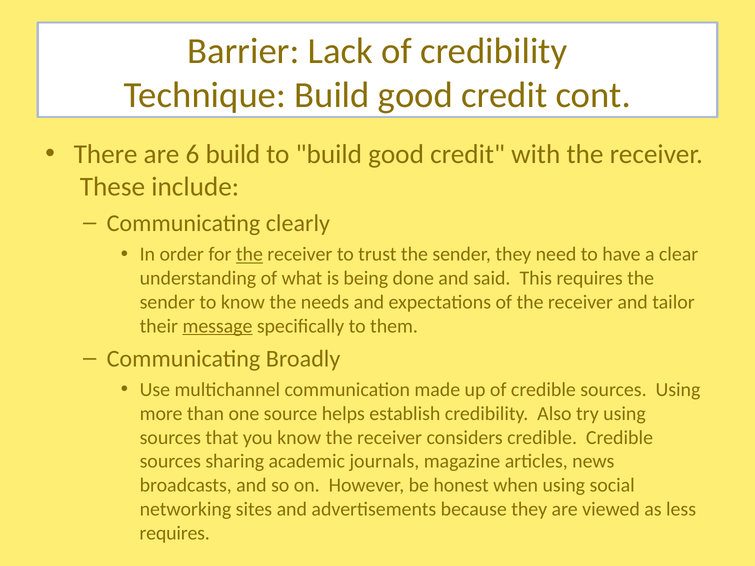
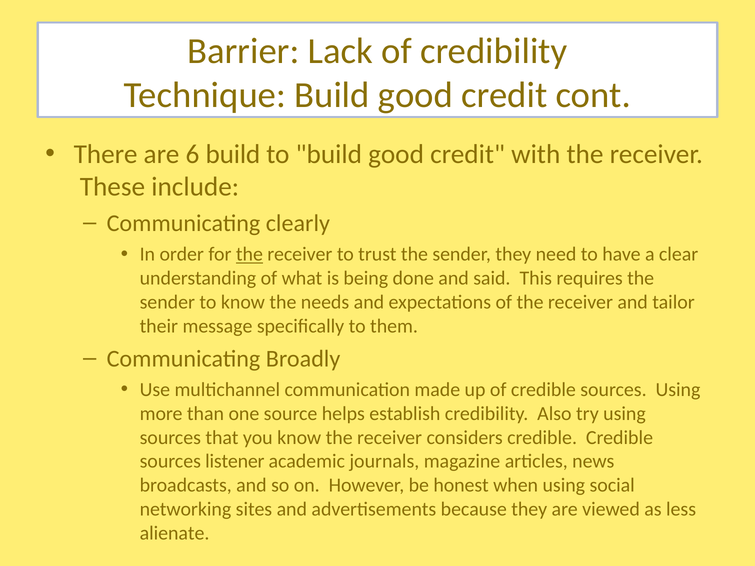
message underline: present -> none
sharing: sharing -> listener
requires at (175, 533): requires -> alienate
